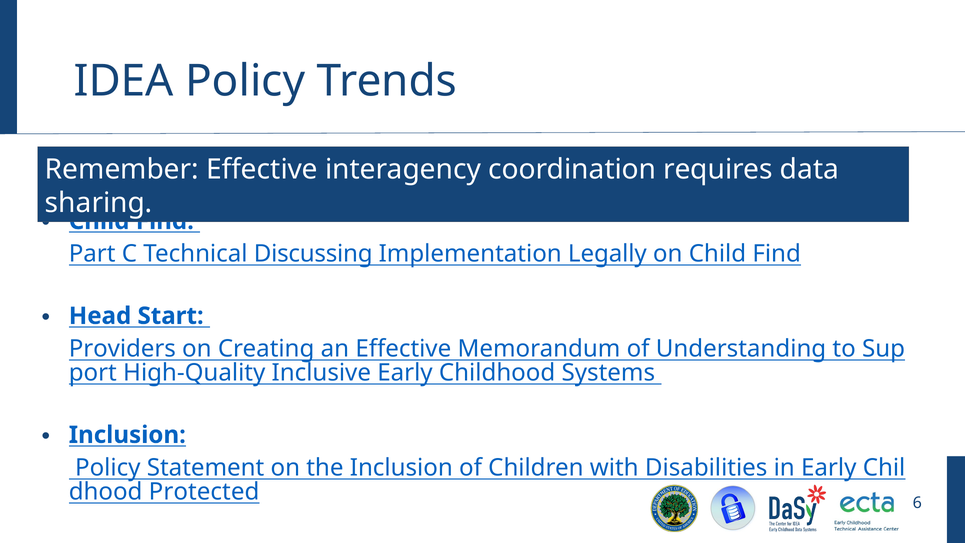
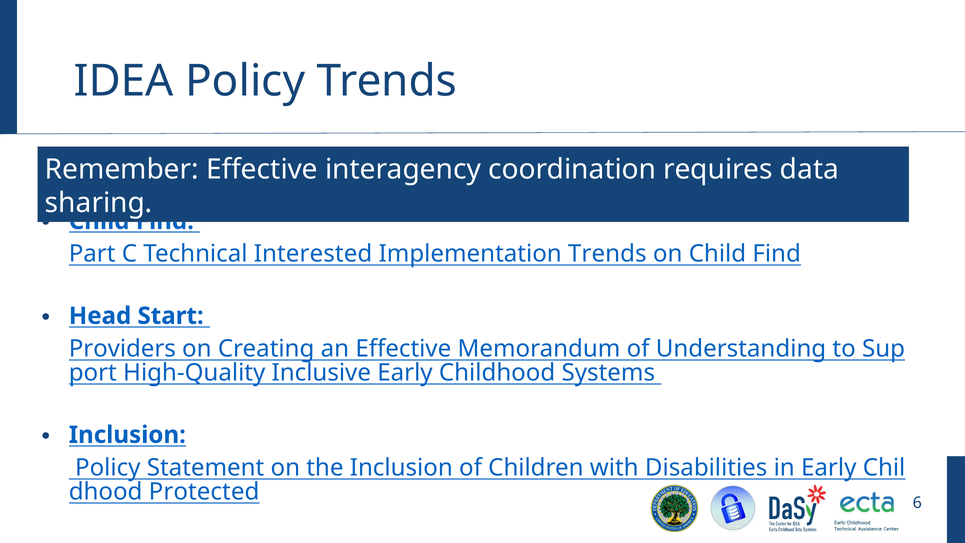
Discussing: Discussing -> Interested
Implementation Legally: Legally -> Trends
